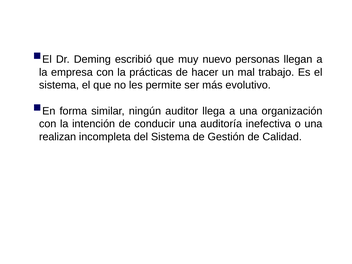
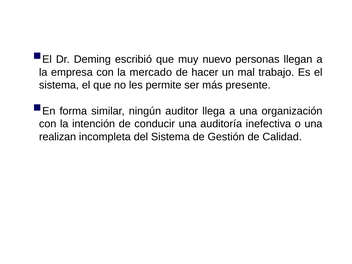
prácticas: prácticas -> mercado
evolutivo: evolutivo -> presente
